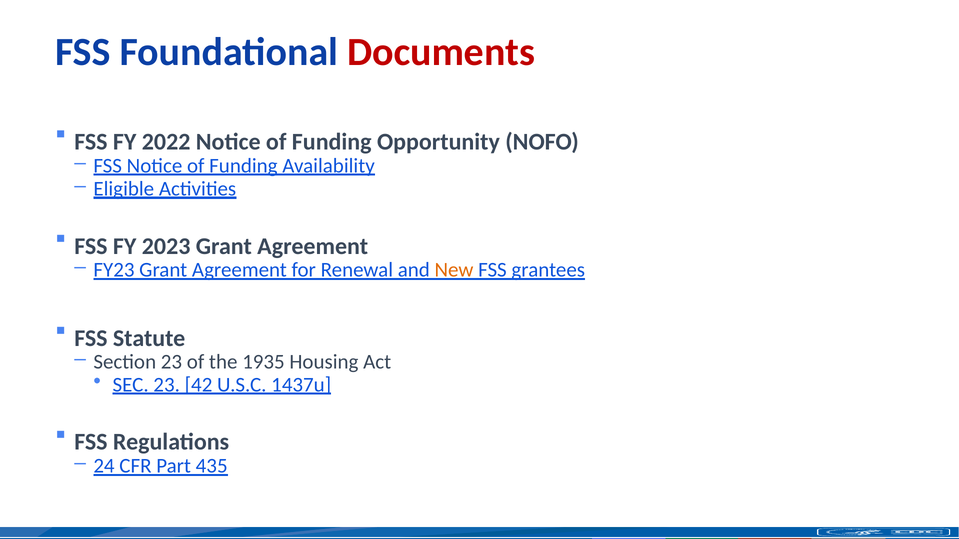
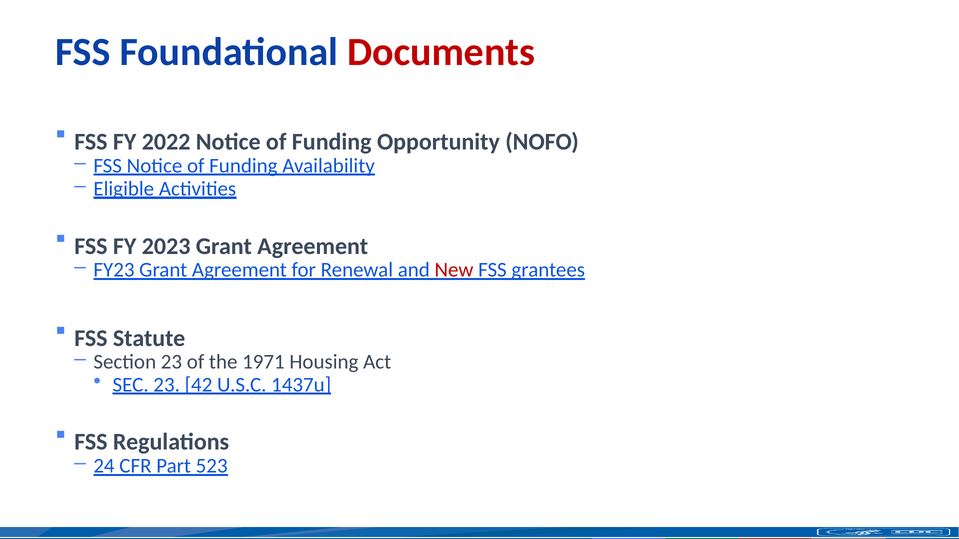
New colour: orange -> red
1935: 1935 -> 1971
435: 435 -> 523
